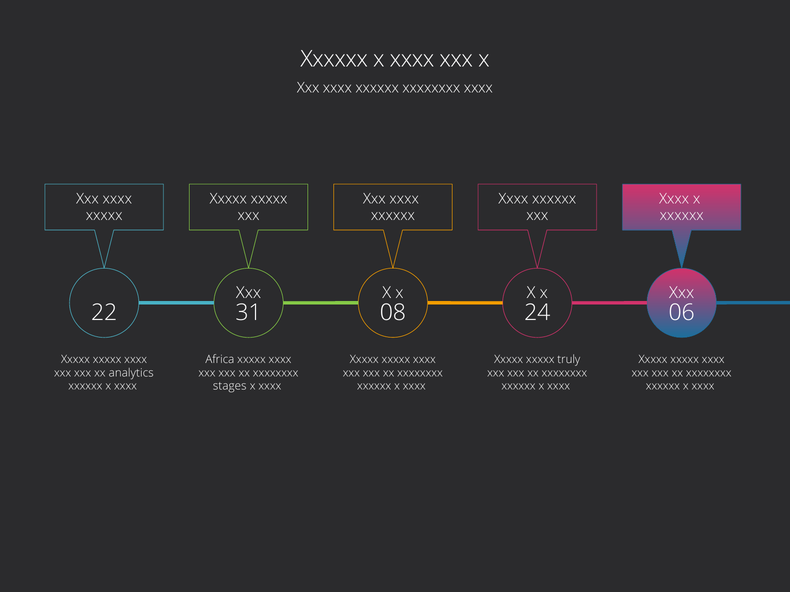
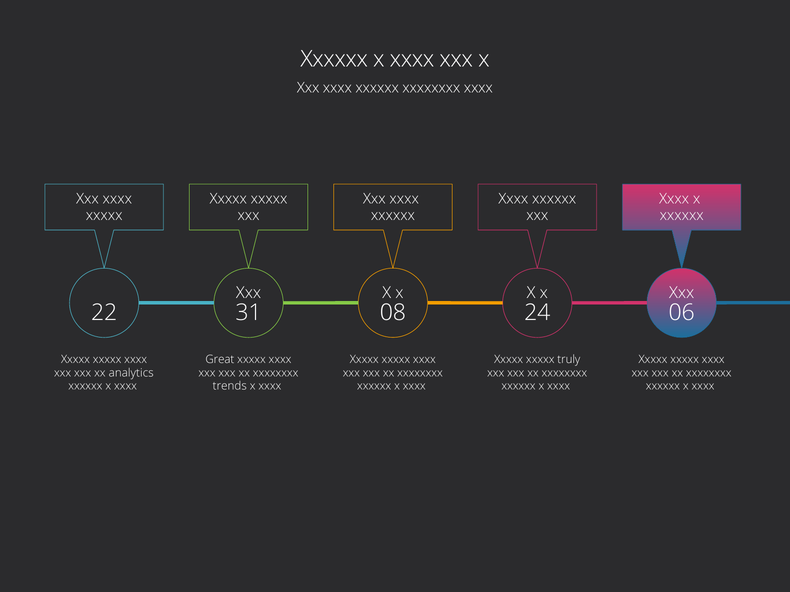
Africa: Africa -> Great
stages: stages -> trends
